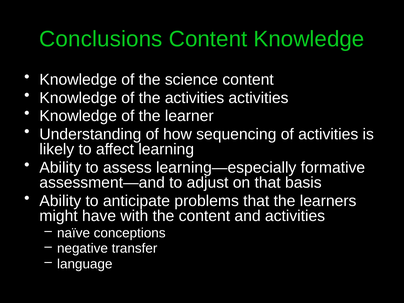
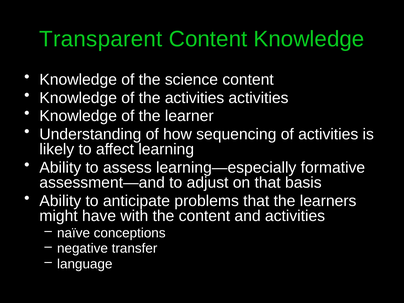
Conclusions: Conclusions -> Transparent
